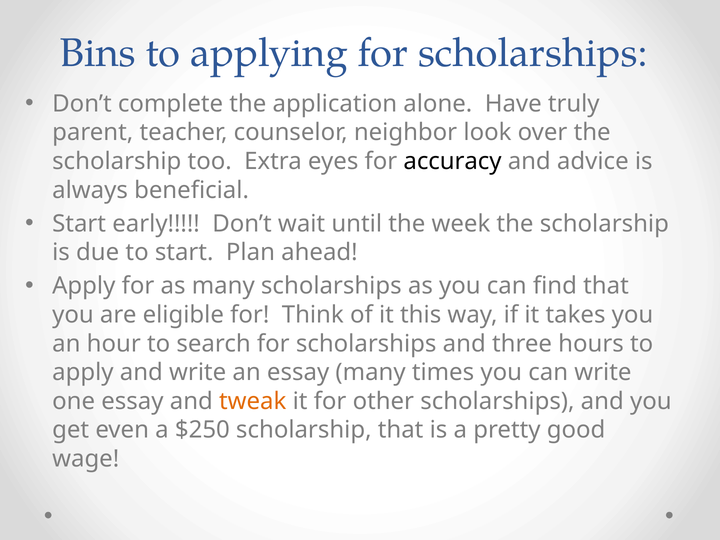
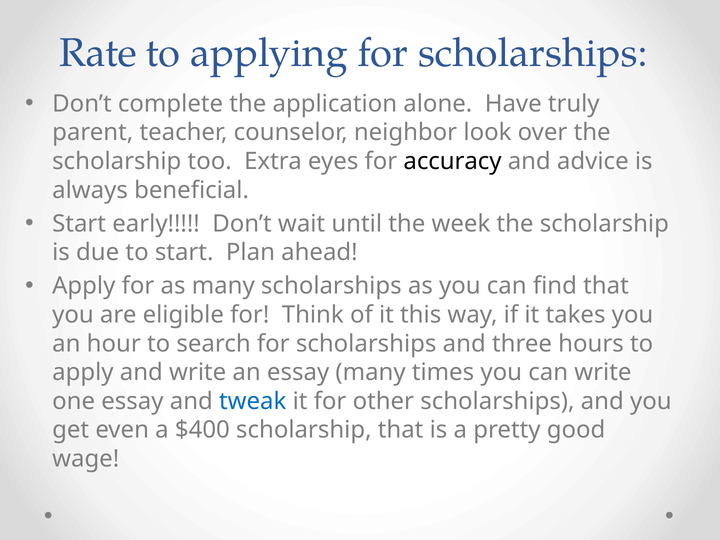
Bins: Bins -> Rate
tweak colour: orange -> blue
$250: $250 -> $400
